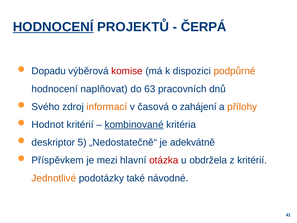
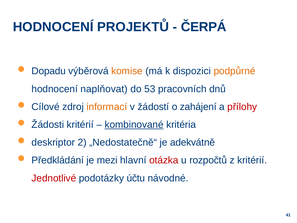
HODNOCENÍ at (53, 27) underline: present -> none
komise colour: red -> orange
63: 63 -> 53
Svého: Svého -> Cílové
časová: časová -> žádostí
přílohy colour: orange -> red
Hodnot: Hodnot -> Žádosti
5: 5 -> 2
Příspěvkem: Příspěvkem -> Předkládání
obdržela: obdržela -> rozpočtů
Jednotlivé colour: orange -> red
také: také -> účtu
